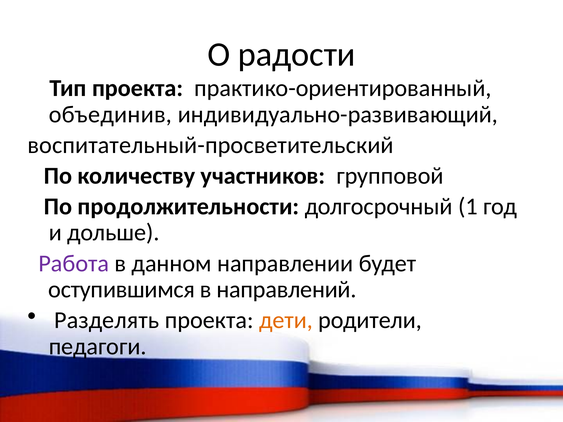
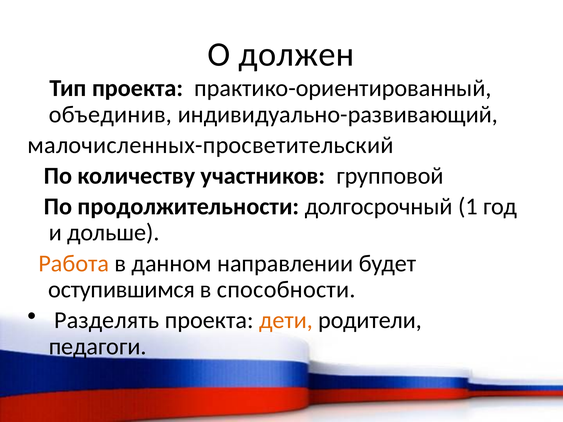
радости: радости -> должен
воспитательный-просветительский: воспитательный-просветительский -> малочисленных-просветительский
Работа colour: purple -> orange
направлений: направлений -> способности
